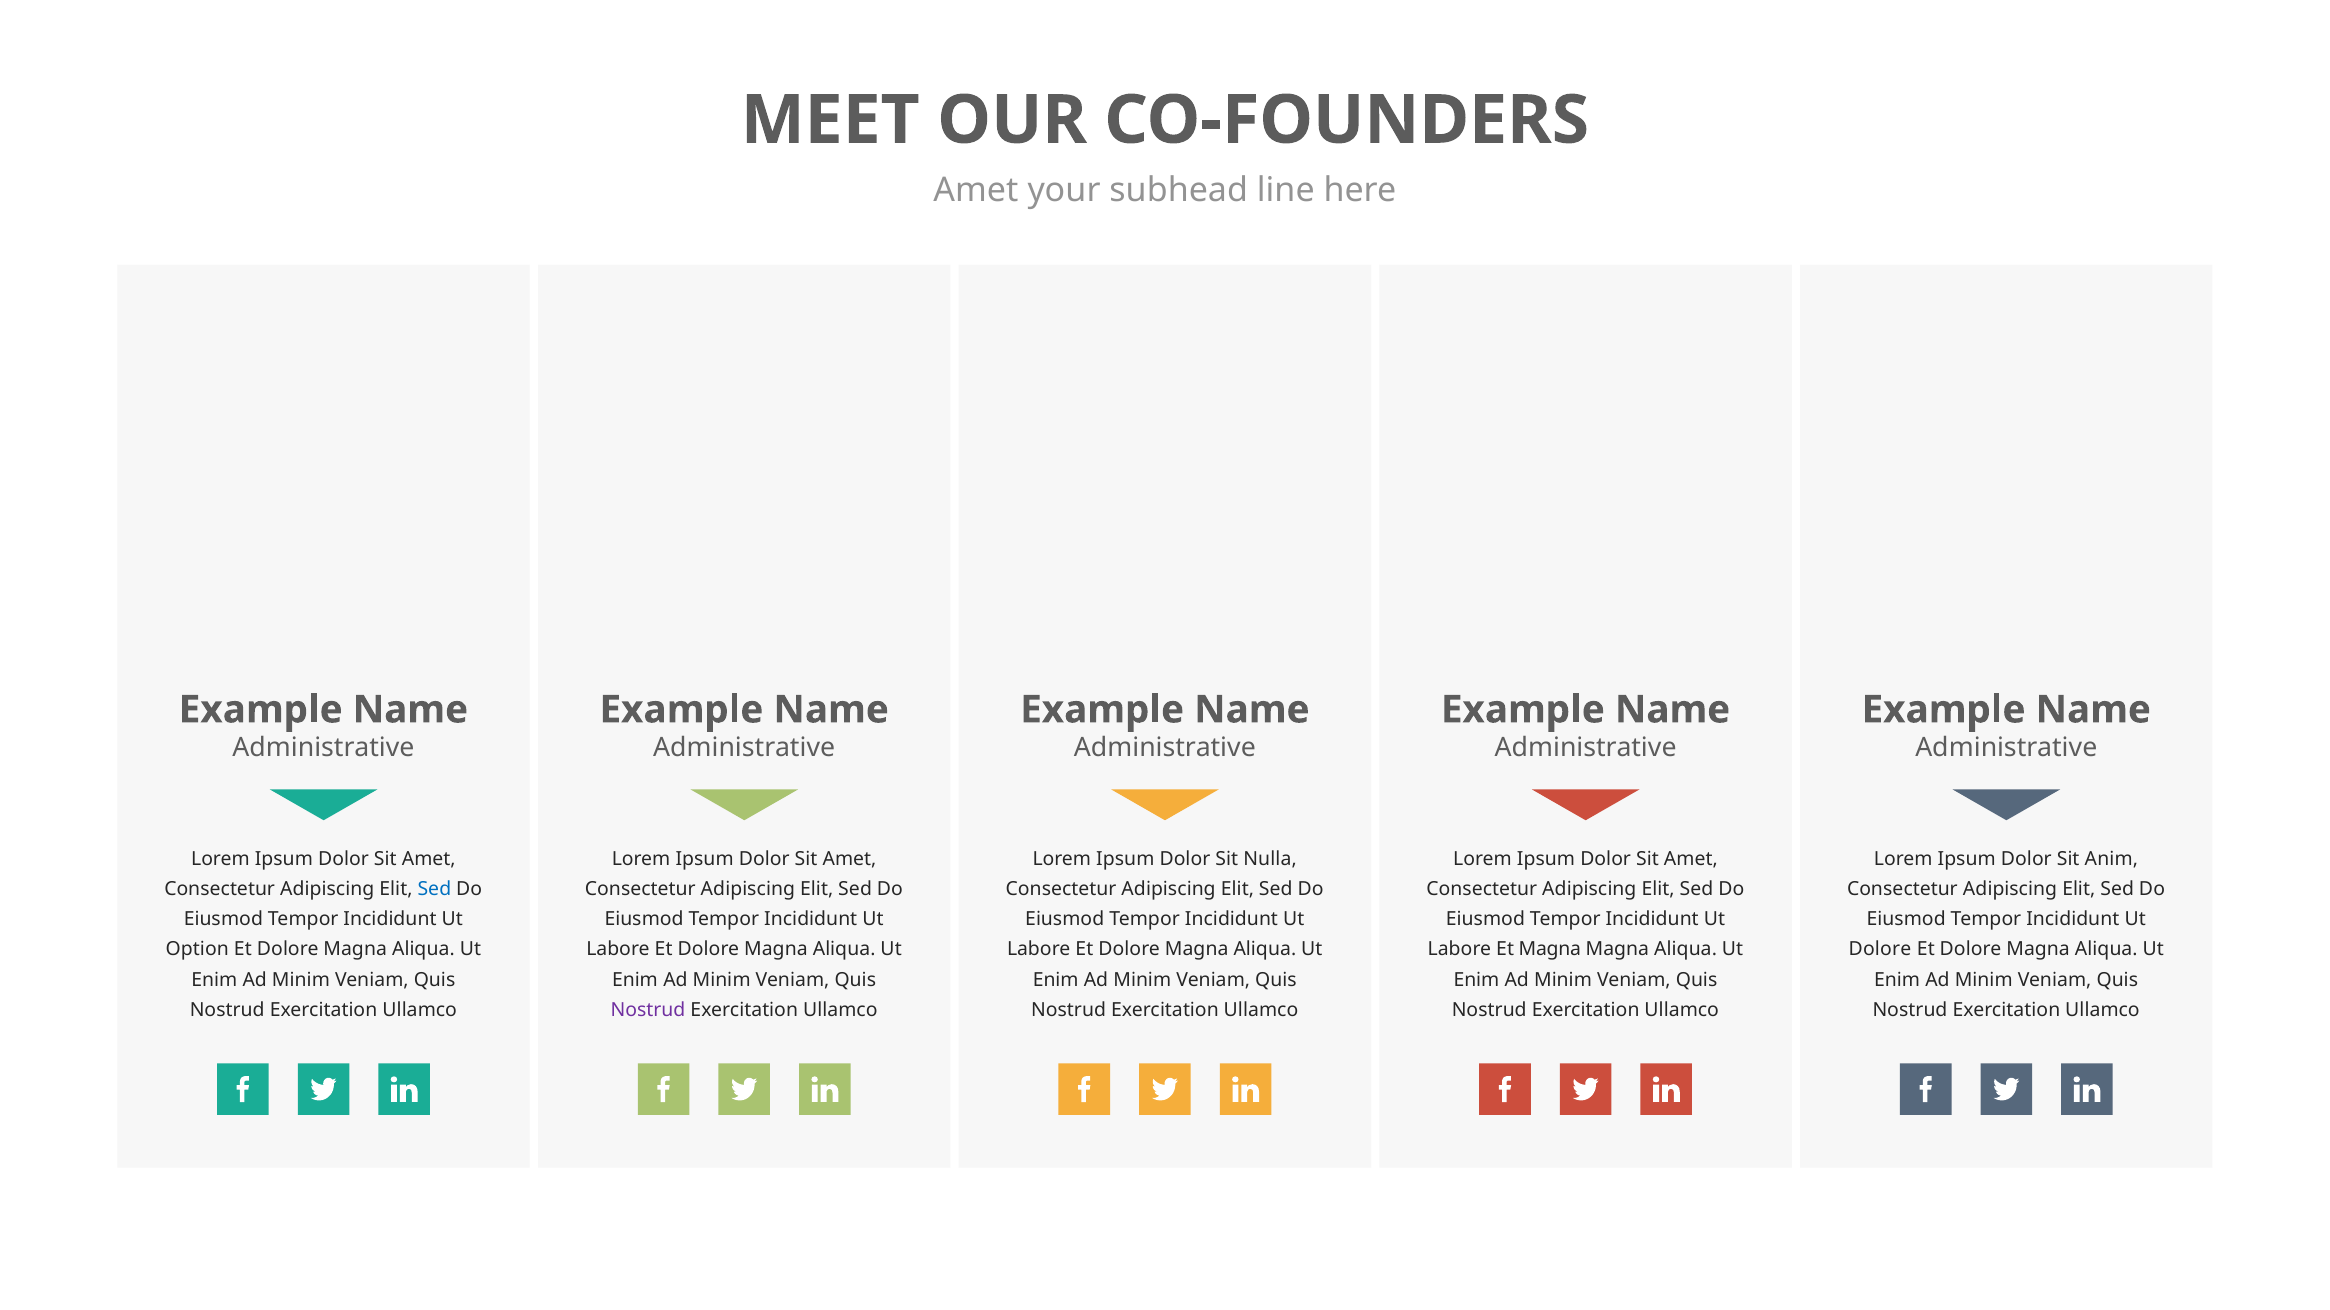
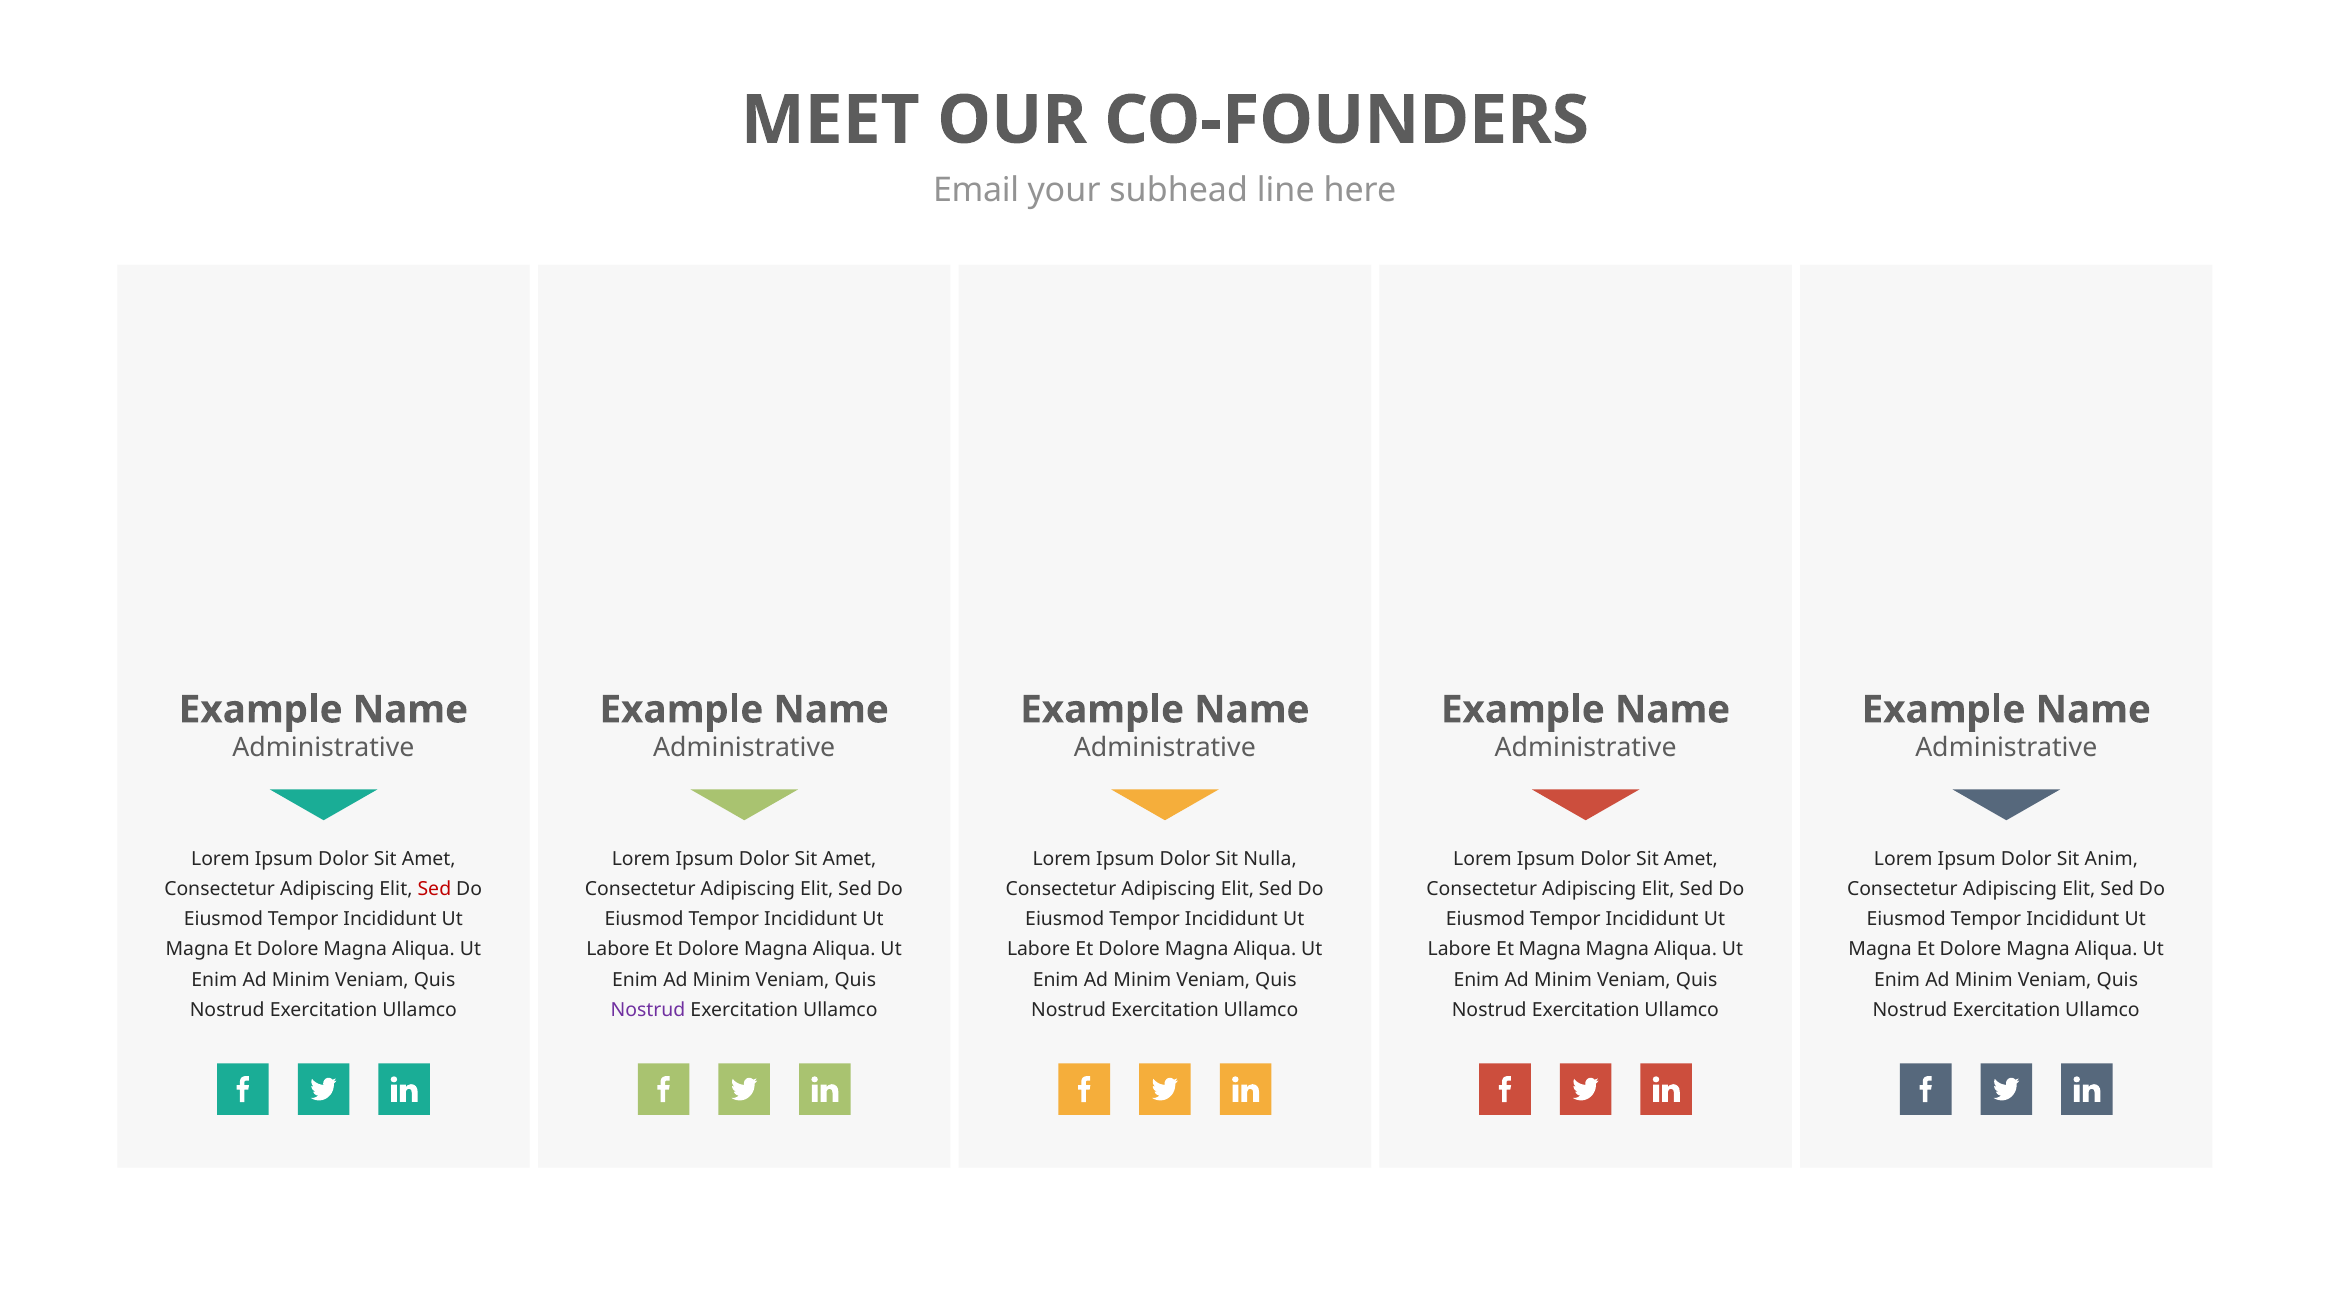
Amet at (976, 191): Amet -> Email
Sed at (434, 890) colour: blue -> red
Option at (197, 950): Option -> Magna
Dolore at (1880, 950): Dolore -> Magna
